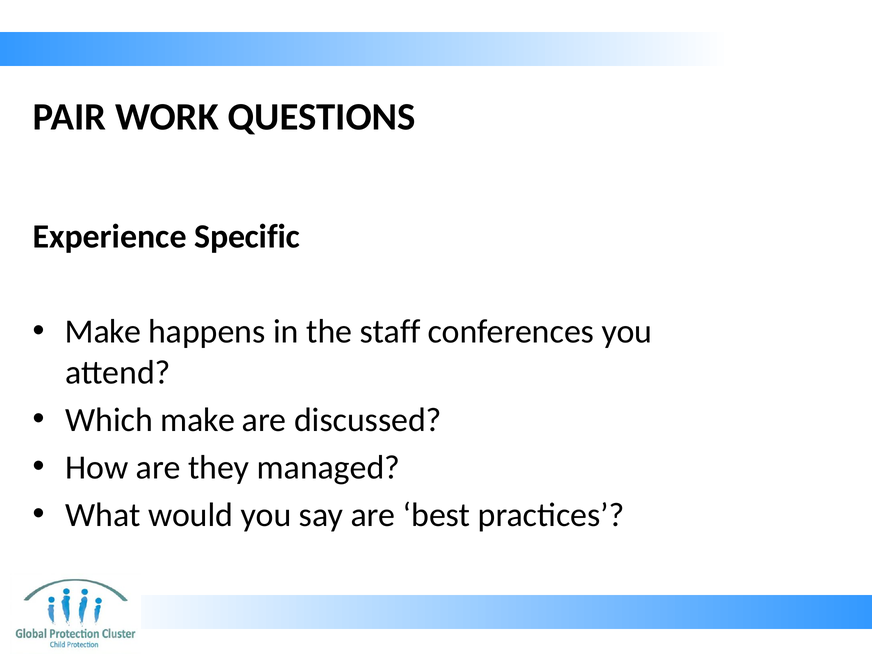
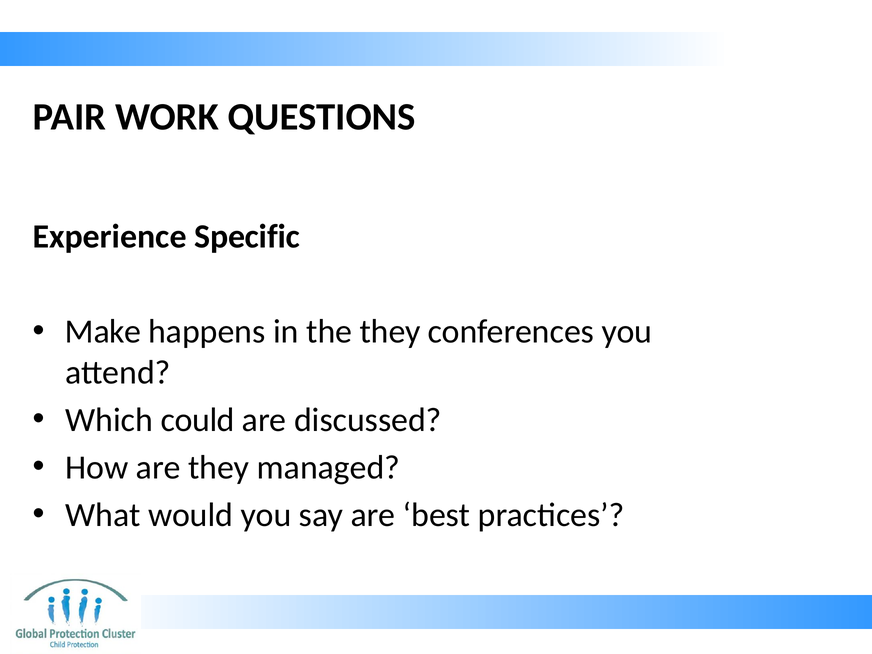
the staff: staff -> they
Which make: make -> could
